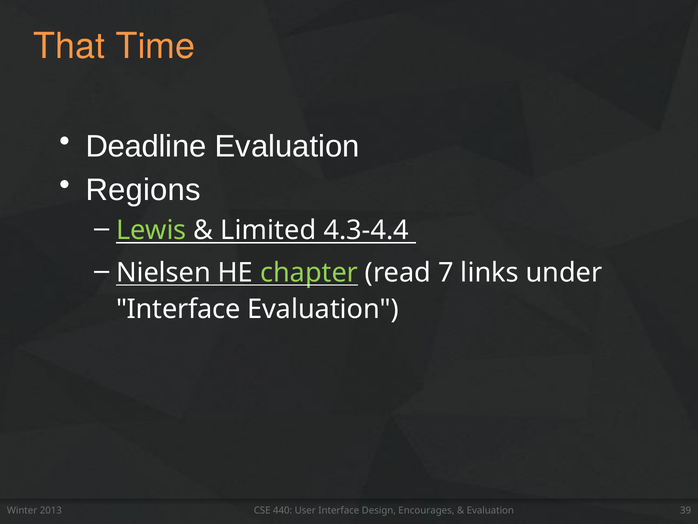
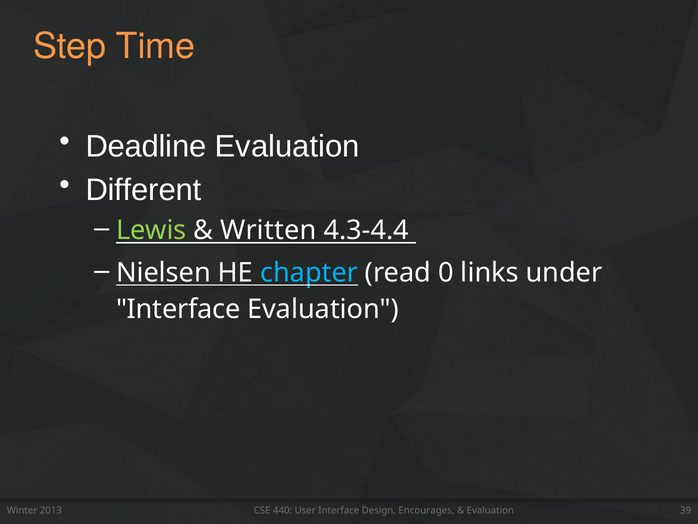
That: That -> Step
Regions: Regions -> Different
Limited: Limited -> Written
chapter colour: light green -> light blue
7: 7 -> 0
